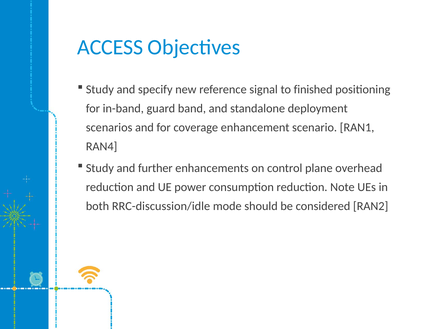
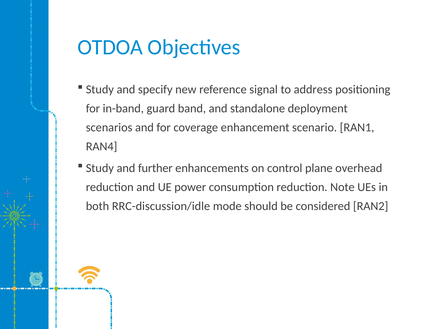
ACCESS: ACCESS -> OTDOA
finished: finished -> address
